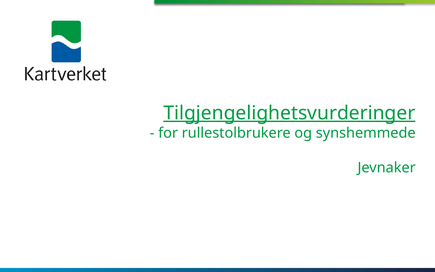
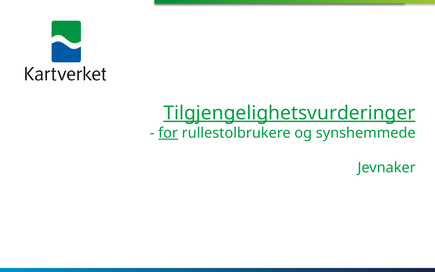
for underline: none -> present
